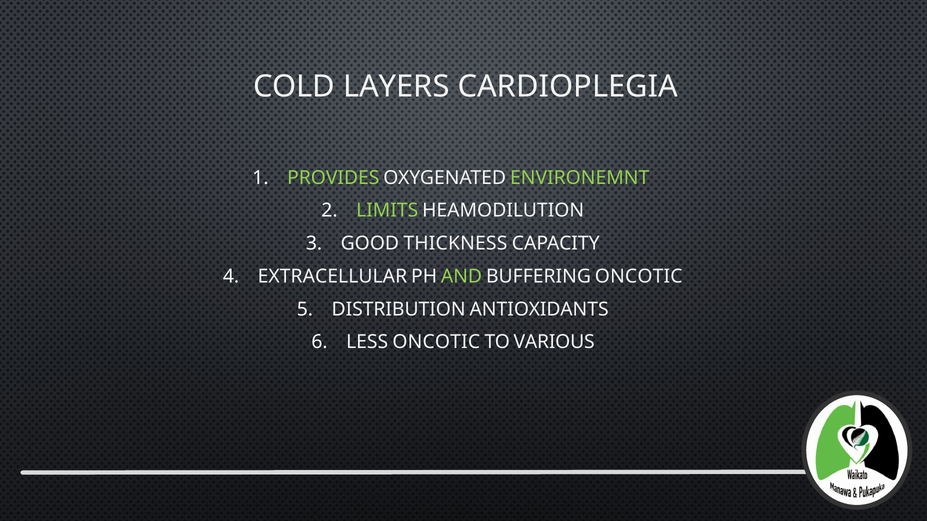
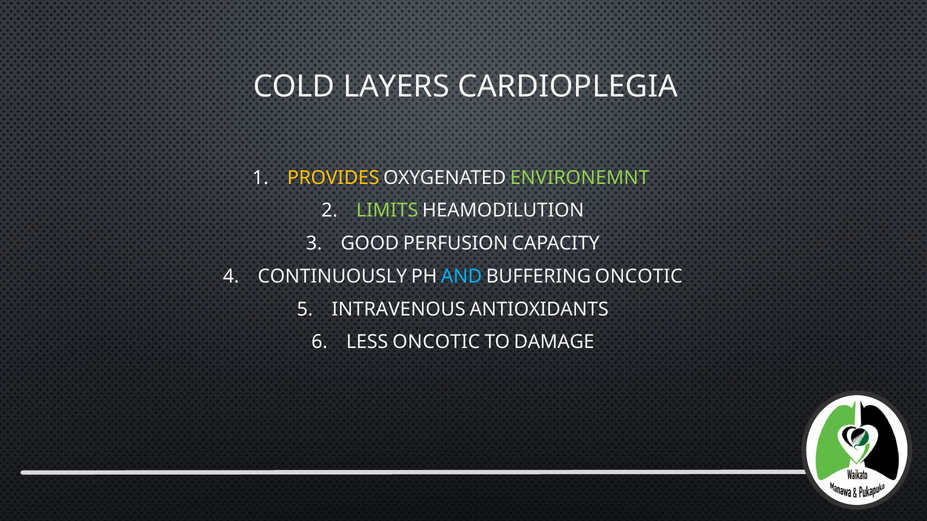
PROVIDES colour: light green -> yellow
THICKNESS: THICKNESS -> PERFUSION
EXTRACELLULAR: EXTRACELLULAR -> CONTINUOUSLY
AND colour: light green -> light blue
DISTRIBUTION: DISTRIBUTION -> INTRAVENOUS
VARIOUS: VARIOUS -> DAMAGE
